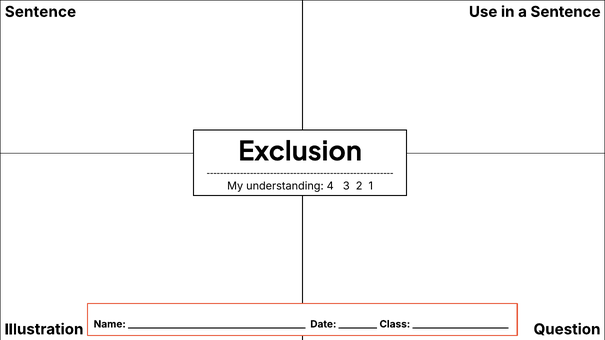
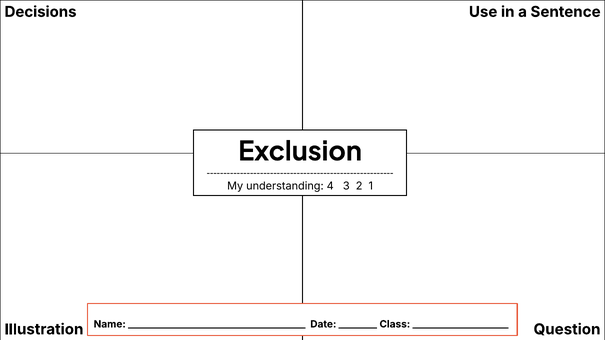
Sentence at (40, 12): Sentence -> Decisions
